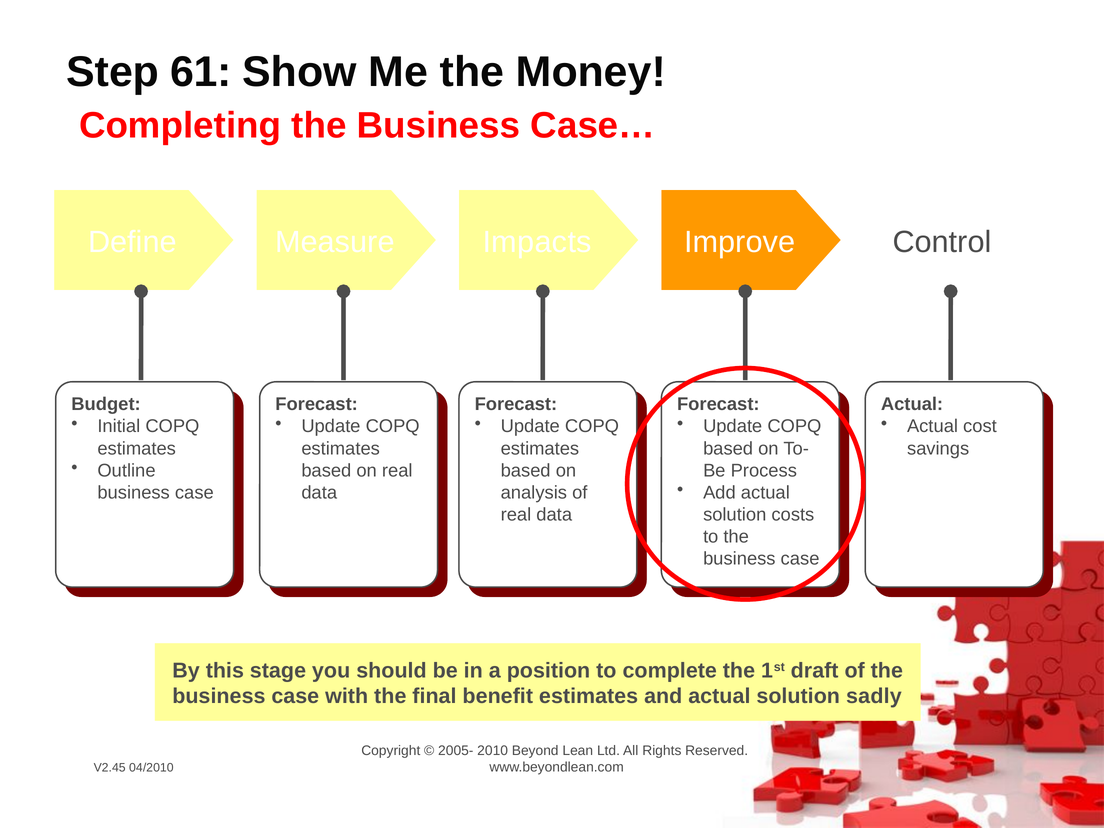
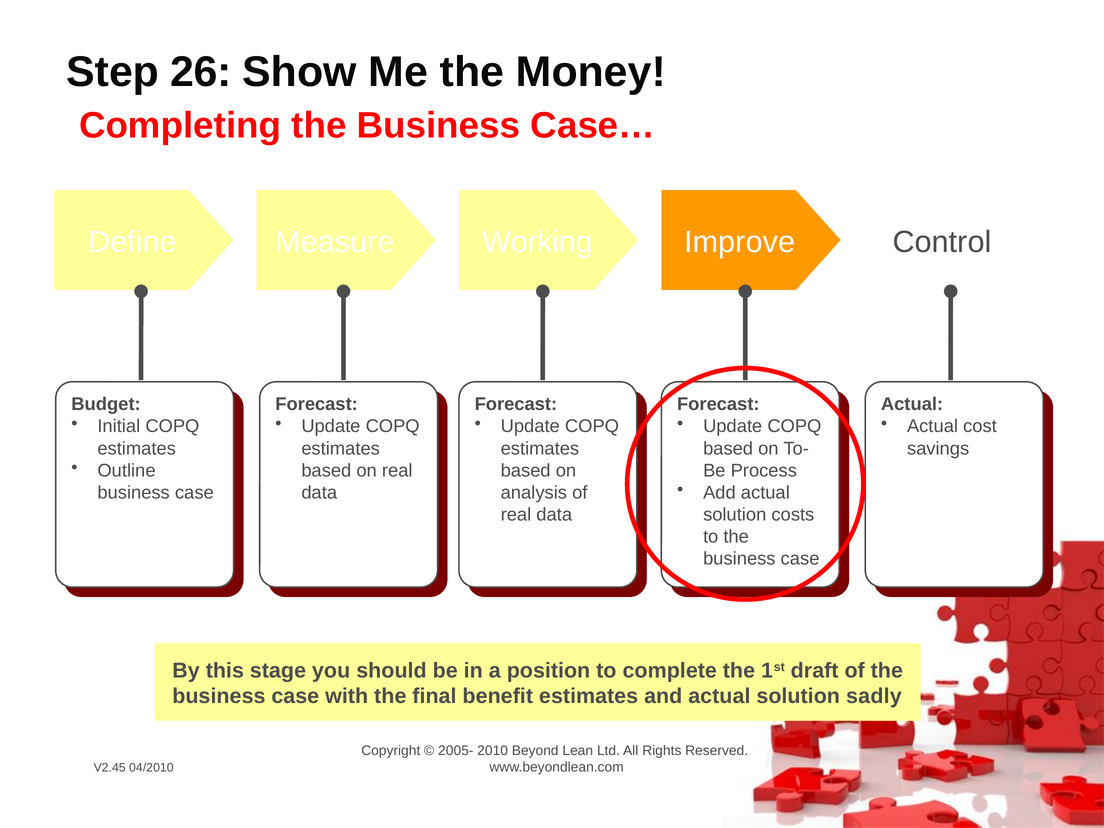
61: 61 -> 26
Impacts: Impacts -> Working
